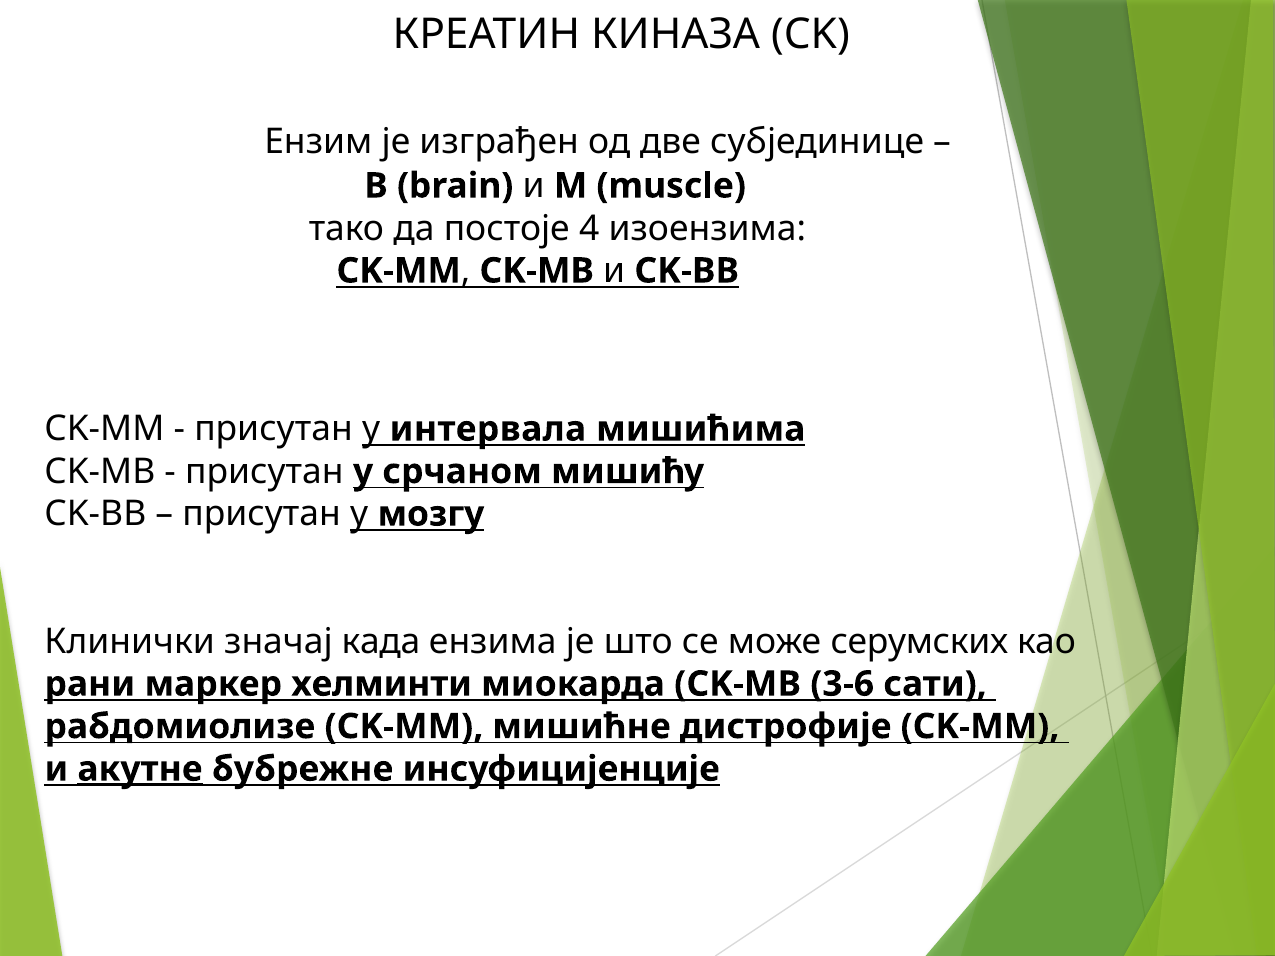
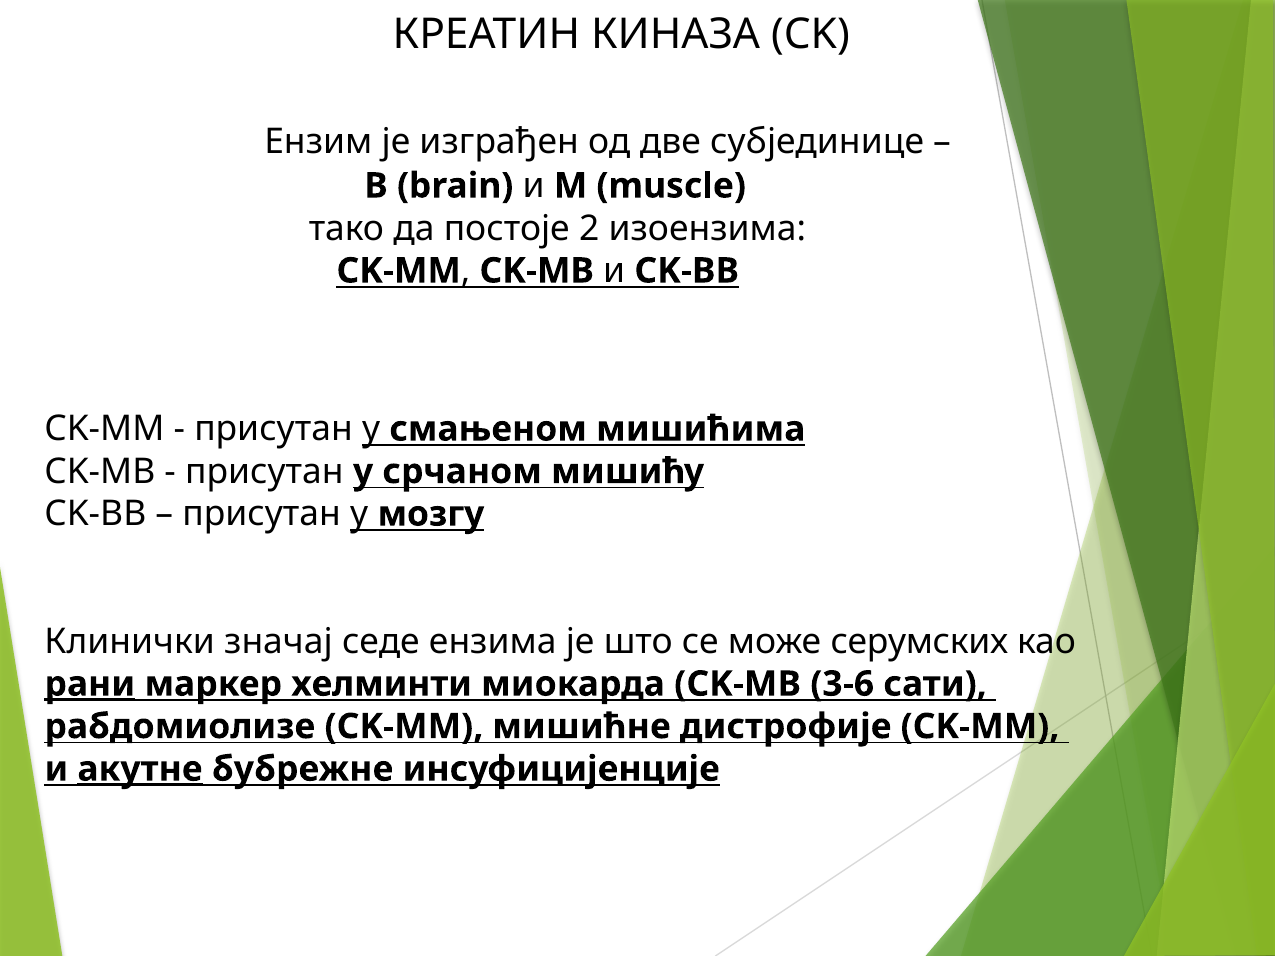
4: 4 -> 2
интервала: интервала -> смањеном
када: када -> седе
рани underline: none -> present
